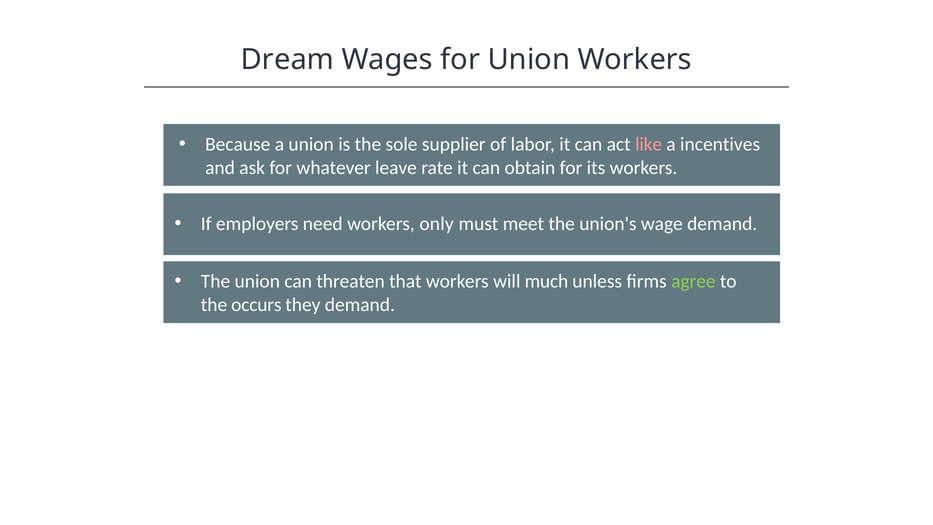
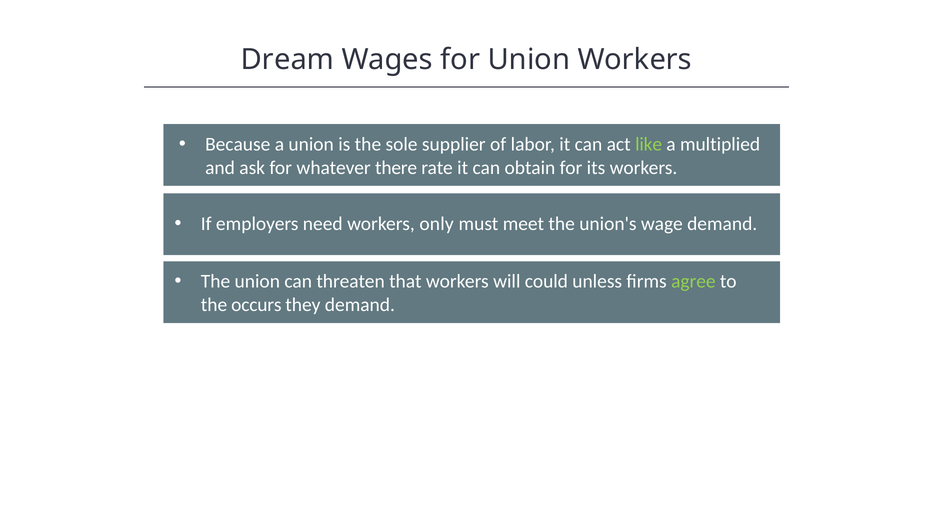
like colour: pink -> light green
incentives: incentives -> multiplied
leave: leave -> there
much: much -> could
